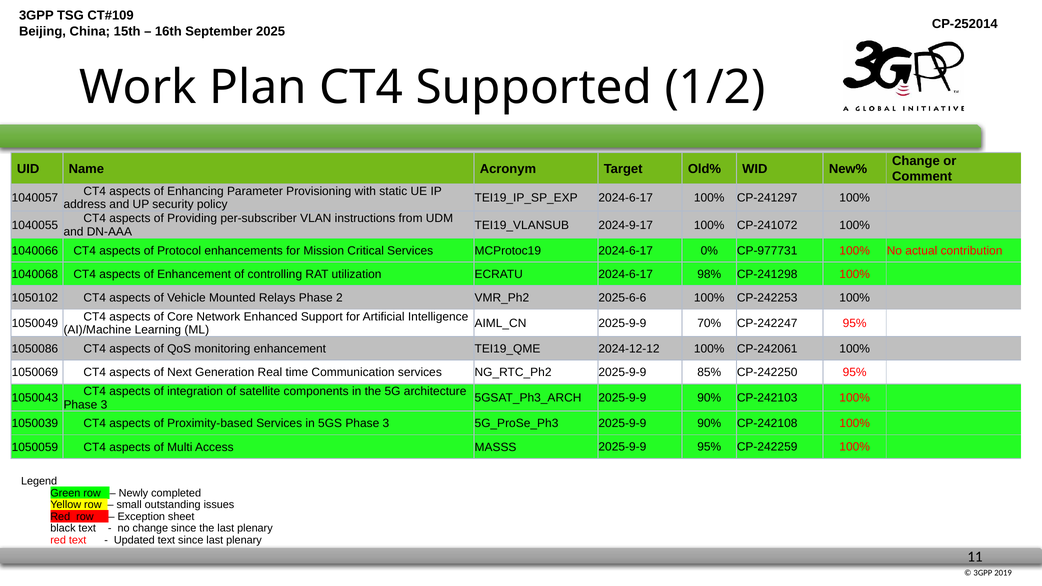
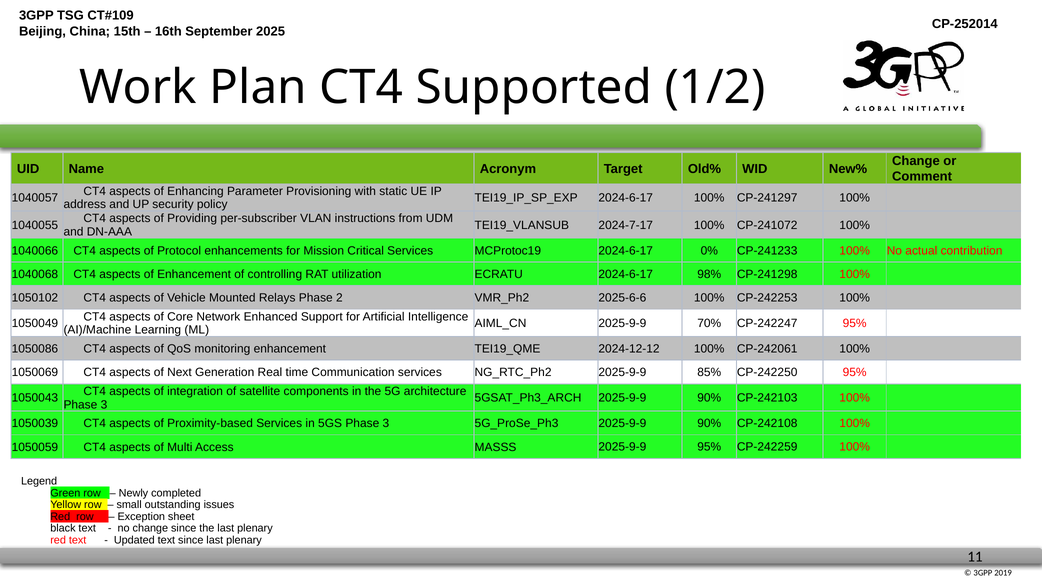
2024-9-17: 2024-9-17 -> 2024-7-17
CP-977731: CP-977731 -> CP-241233
